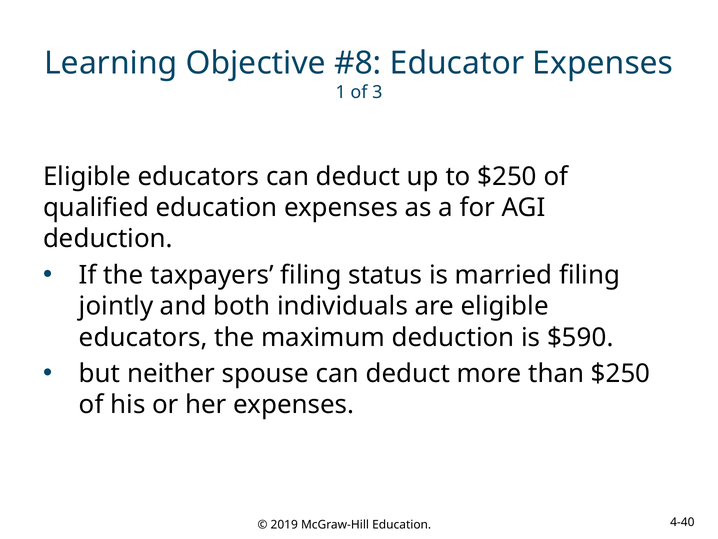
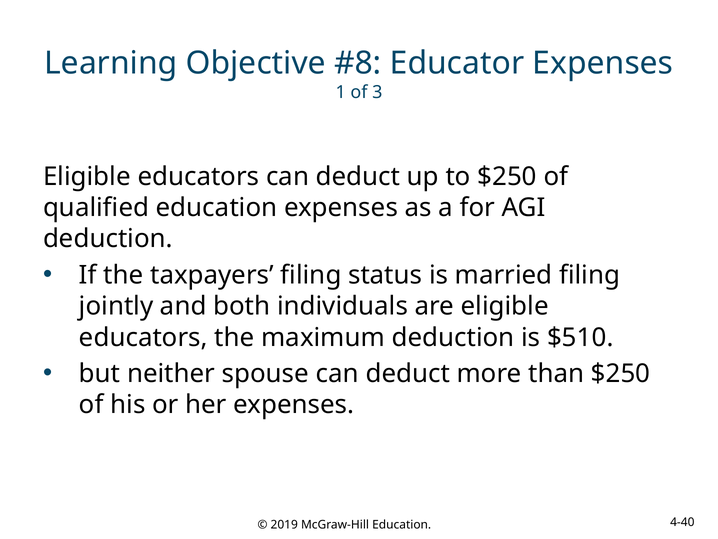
$590: $590 -> $510
